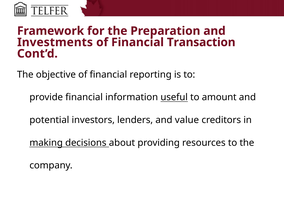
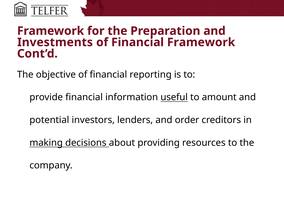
Financial Transaction: Transaction -> Framework
value: value -> order
